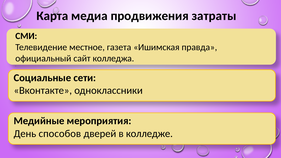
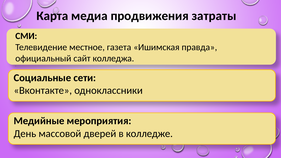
способов: способов -> массовой
